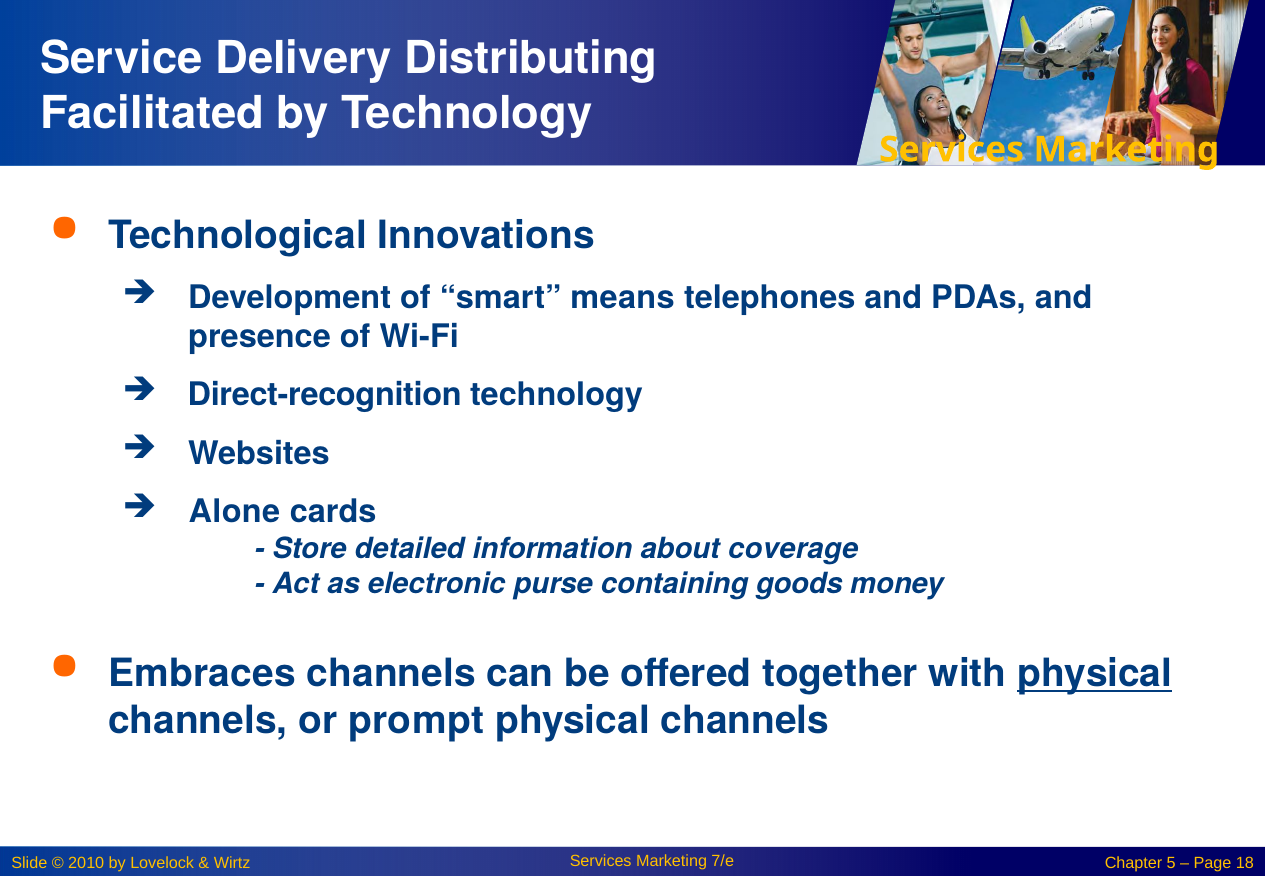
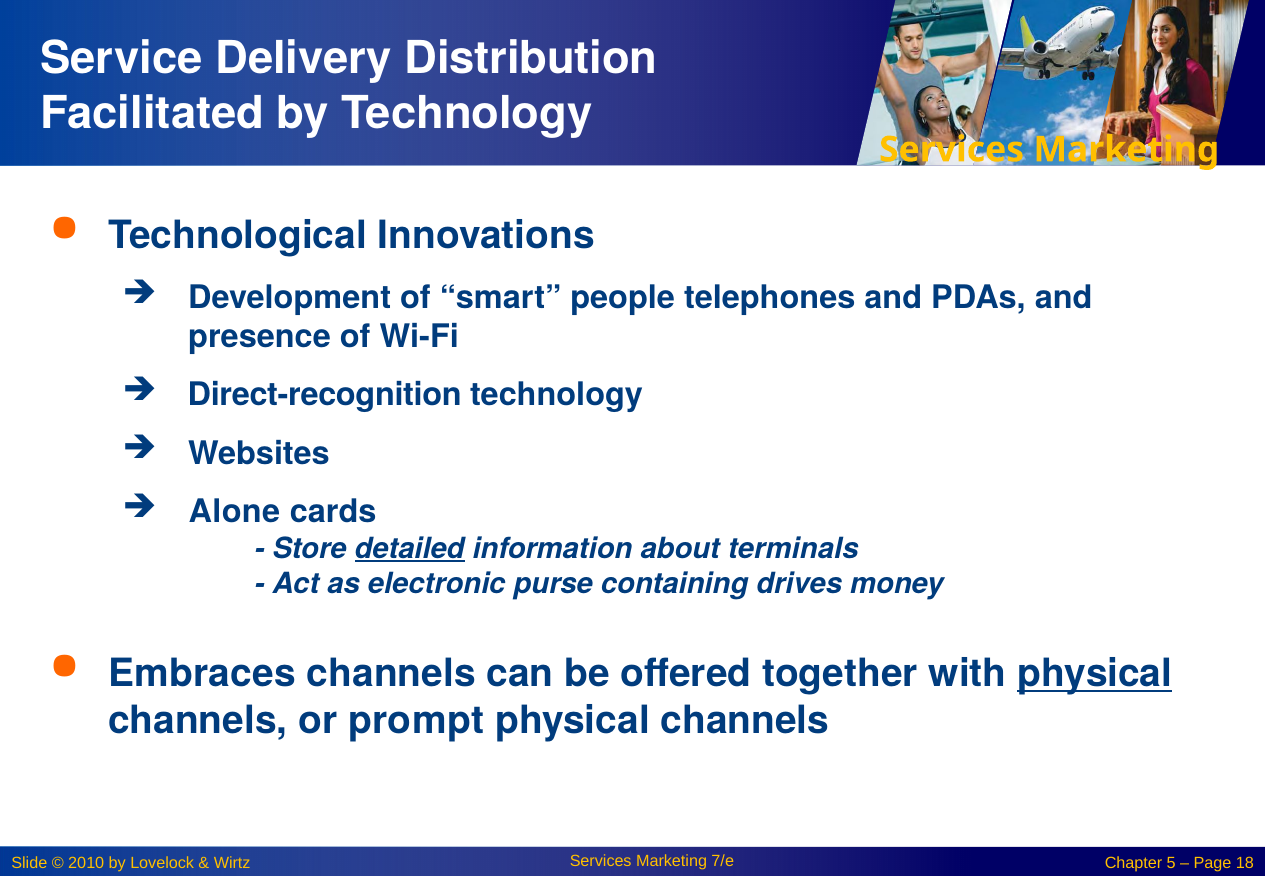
Distributing: Distributing -> Distribution
means: means -> people
detailed underline: none -> present
coverage: coverage -> terminals
goods: goods -> drives
